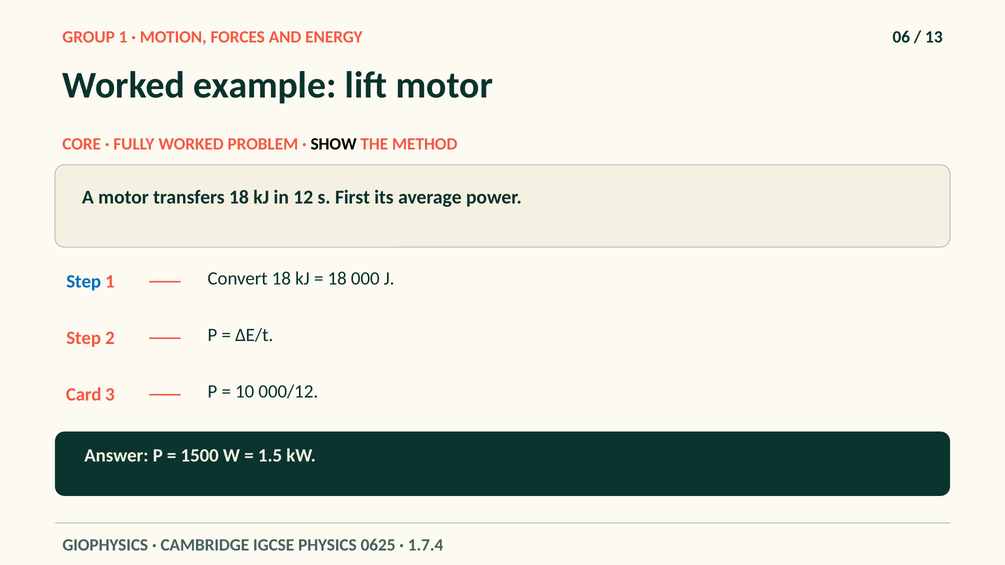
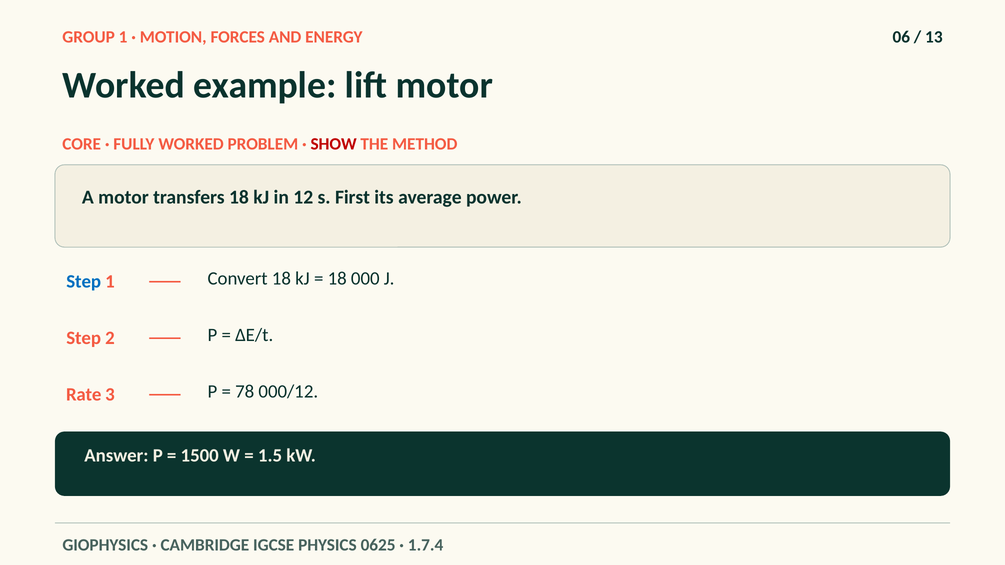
SHOW colour: black -> red
Card: Card -> Rate
10: 10 -> 78
